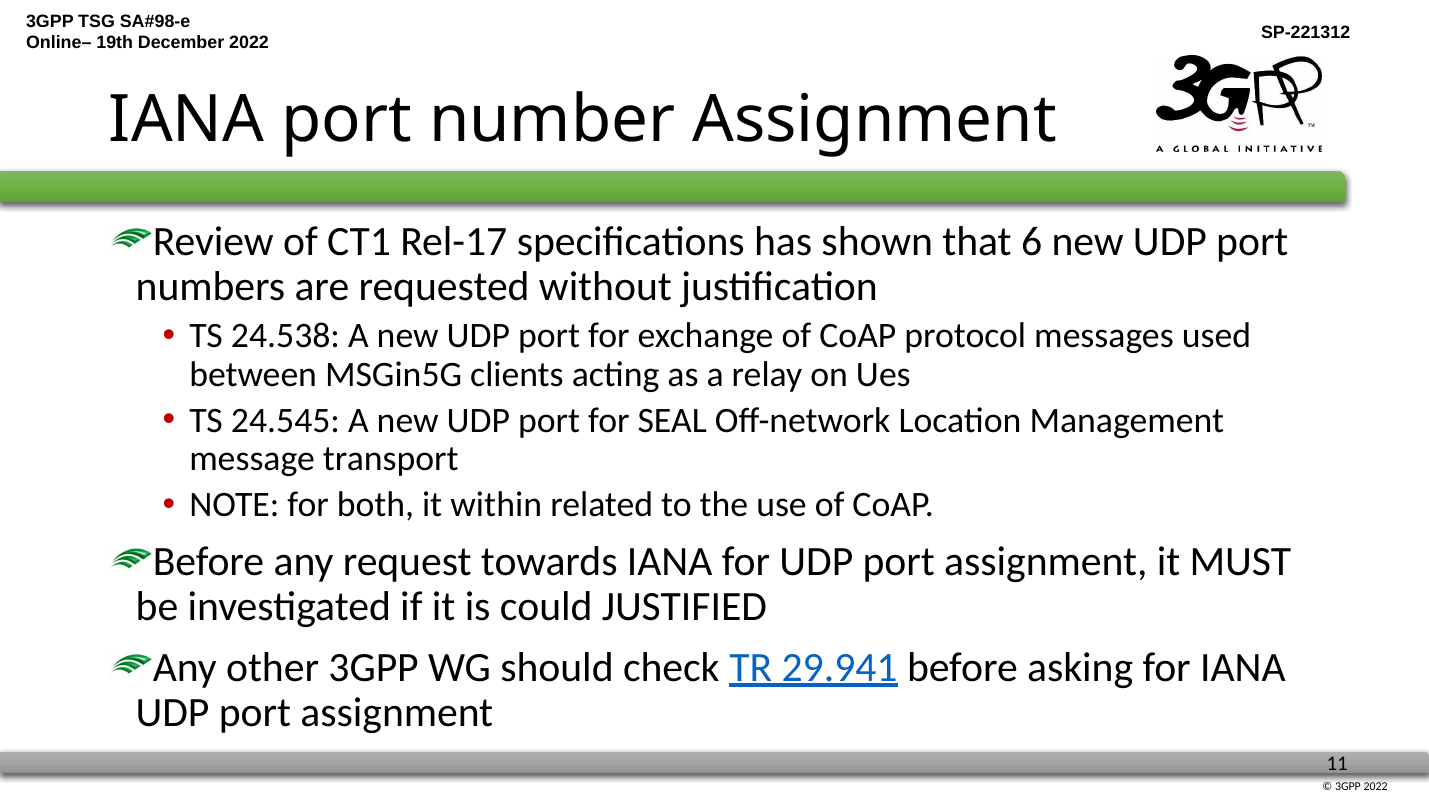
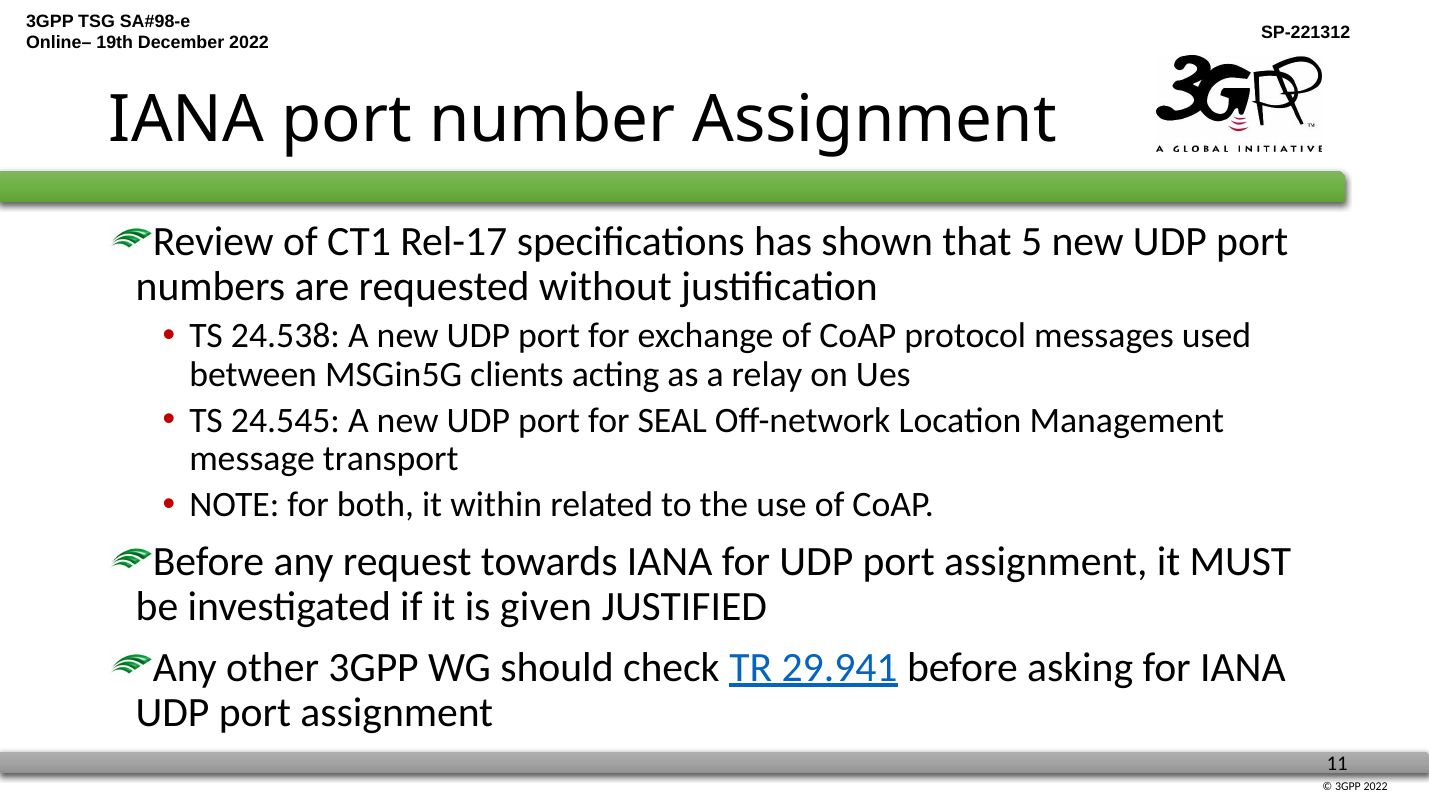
6: 6 -> 5
could: could -> given
